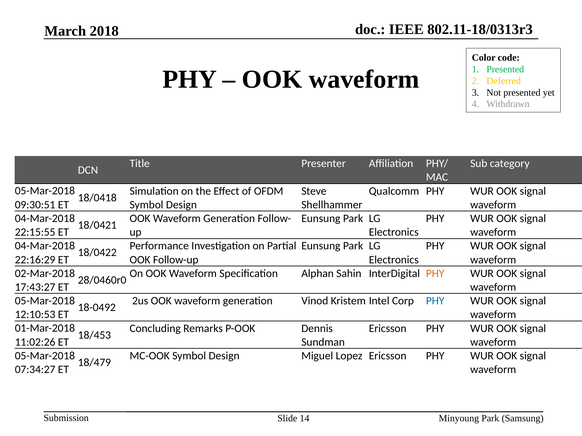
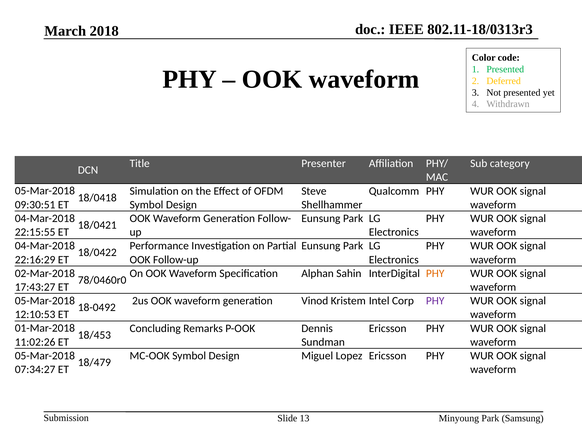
28/0460r0: 28/0460r0 -> 78/0460r0
PHY at (435, 301) colour: blue -> purple
14: 14 -> 13
